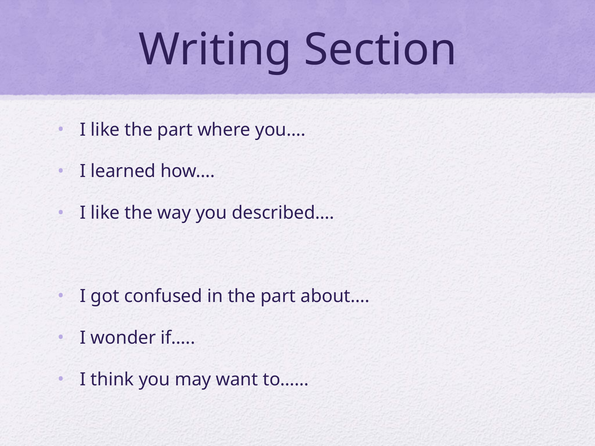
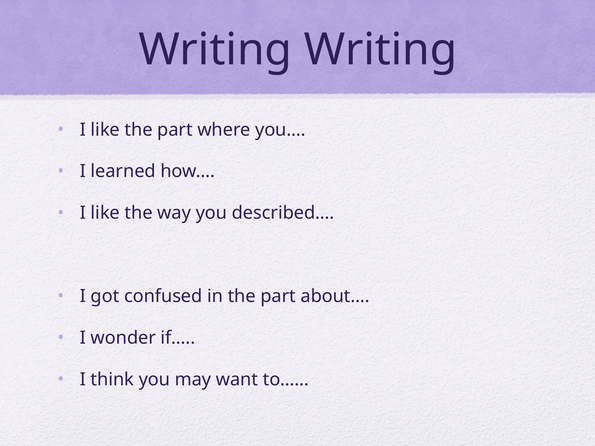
Writing Section: Section -> Writing
